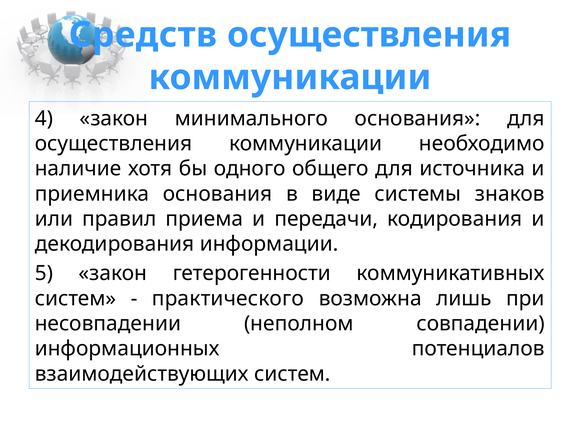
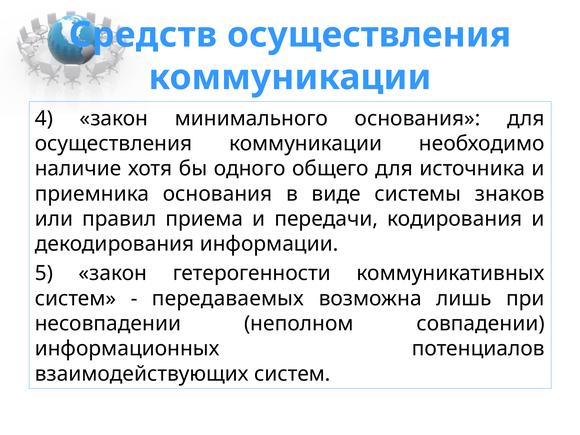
практического: практического -> передаваемых
